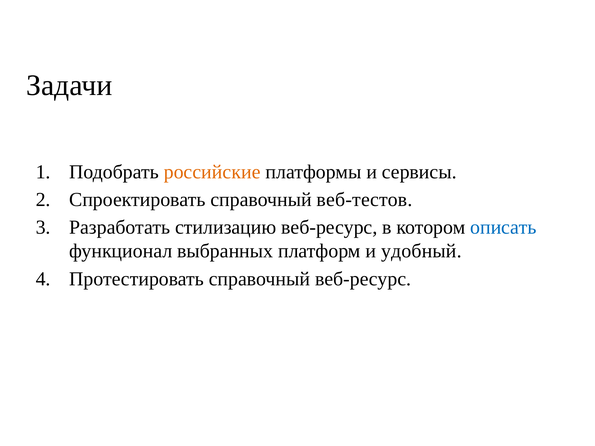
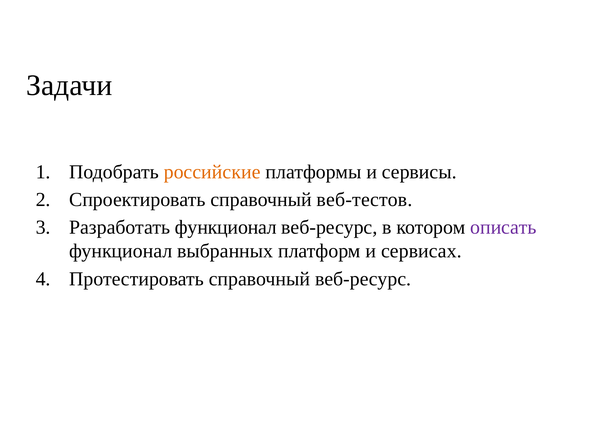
Разработать стилизацию: стилизацию -> функционал
описать colour: blue -> purple
удобный: удобный -> сервисах
